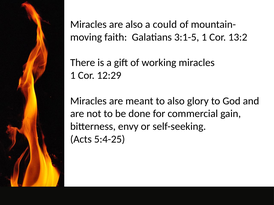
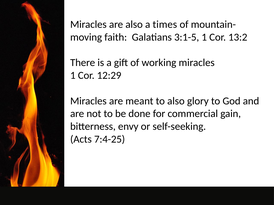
could: could -> times
5:4-25: 5:4-25 -> 7:4-25
